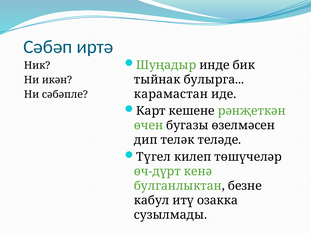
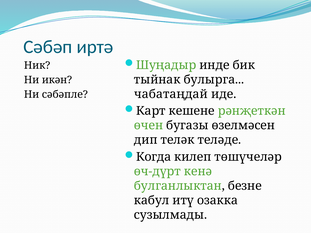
карамастан: карамастан -> чабатаңдай
Түгел: Түгел -> Когда
